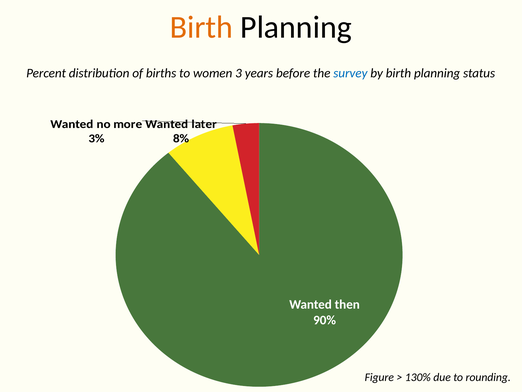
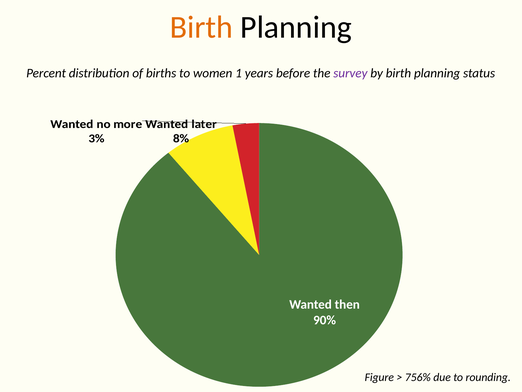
3: 3 -> 1
survey colour: blue -> purple
130%: 130% -> 756%
